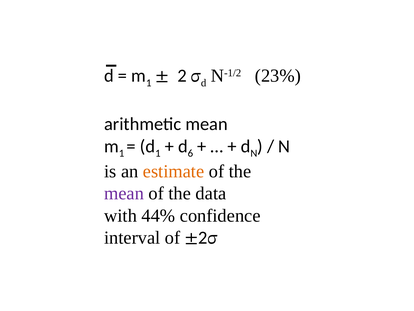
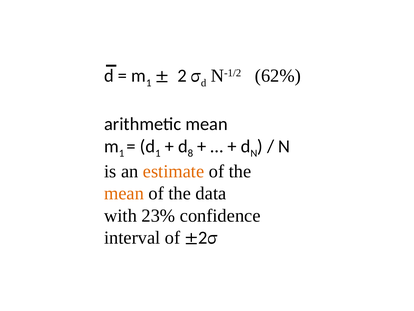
23%: 23% -> 62%
6: 6 -> 8
mean at (124, 193) colour: purple -> orange
44%: 44% -> 23%
